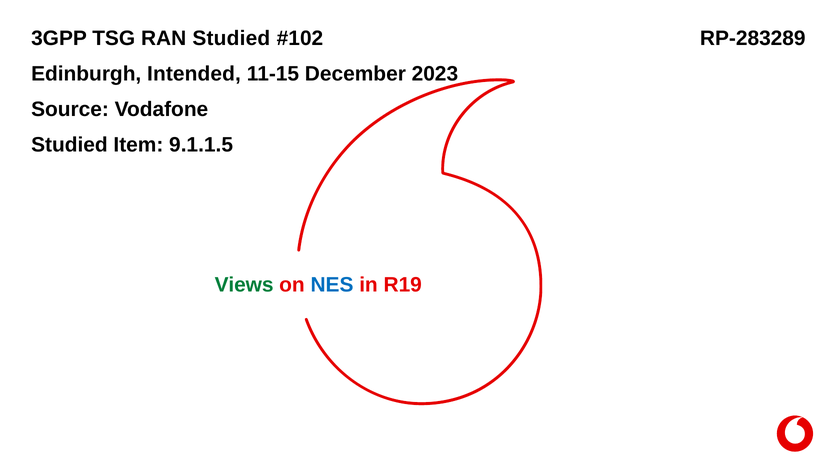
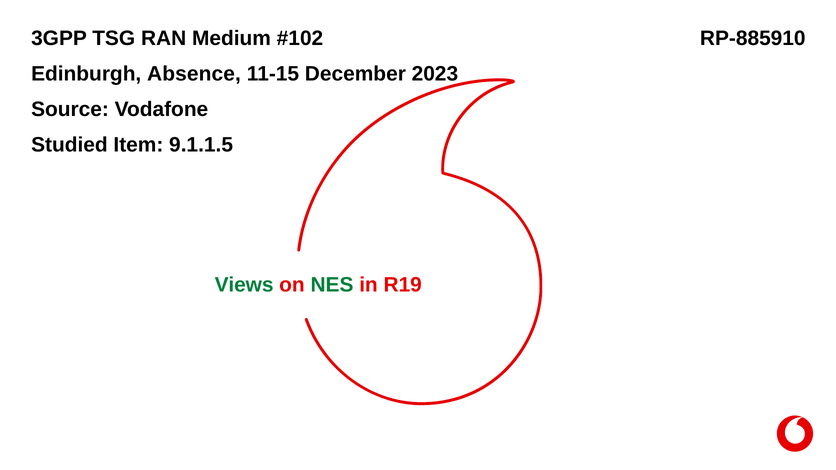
RAN Studied: Studied -> Medium
RP-283289: RP-283289 -> RP-885910
Intended: Intended -> Absence
NES colour: blue -> green
